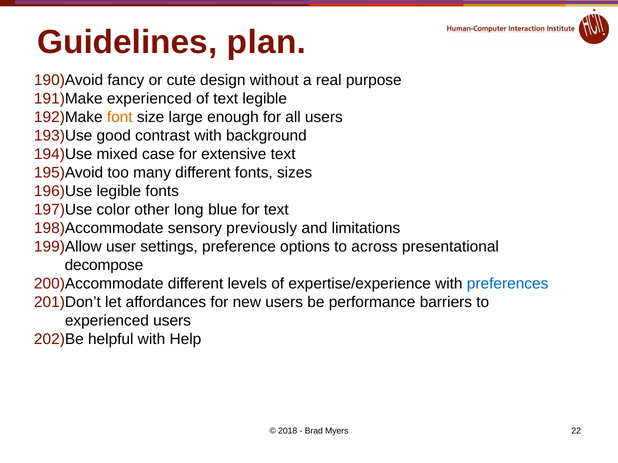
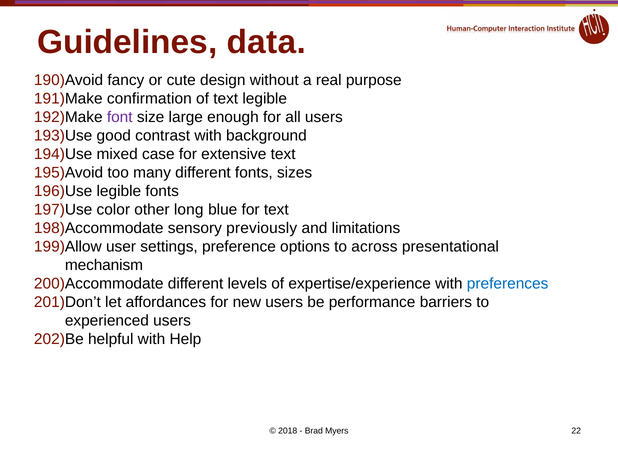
plan: plan -> data
experienced at (149, 99): experienced -> confirmation
font colour: orange -> purple
decompose: decompose -> mechanism
